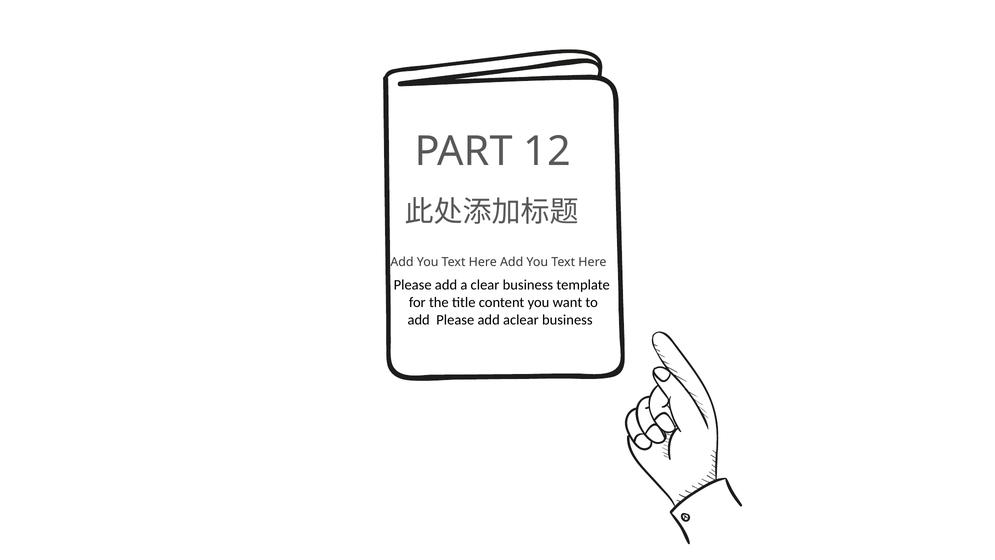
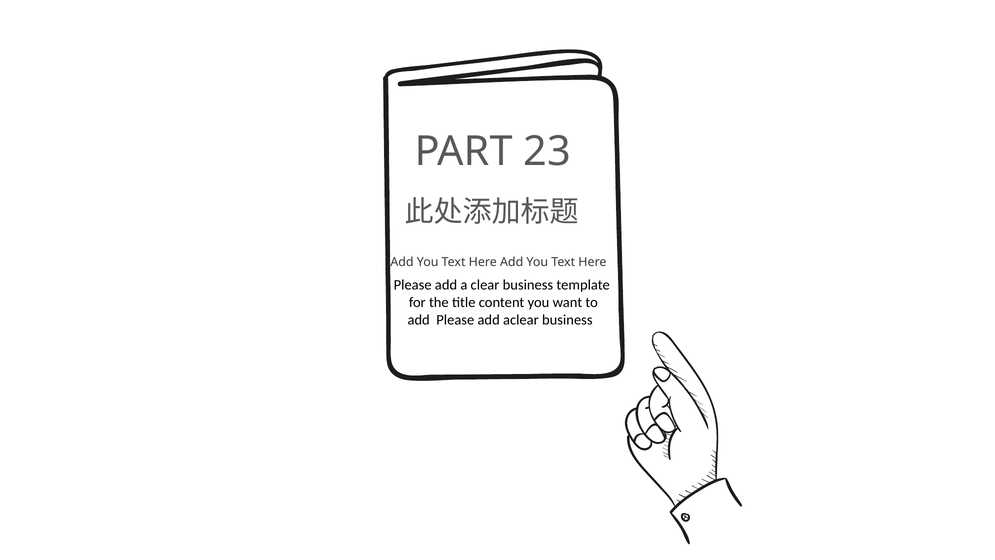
12: 12 -> 23
